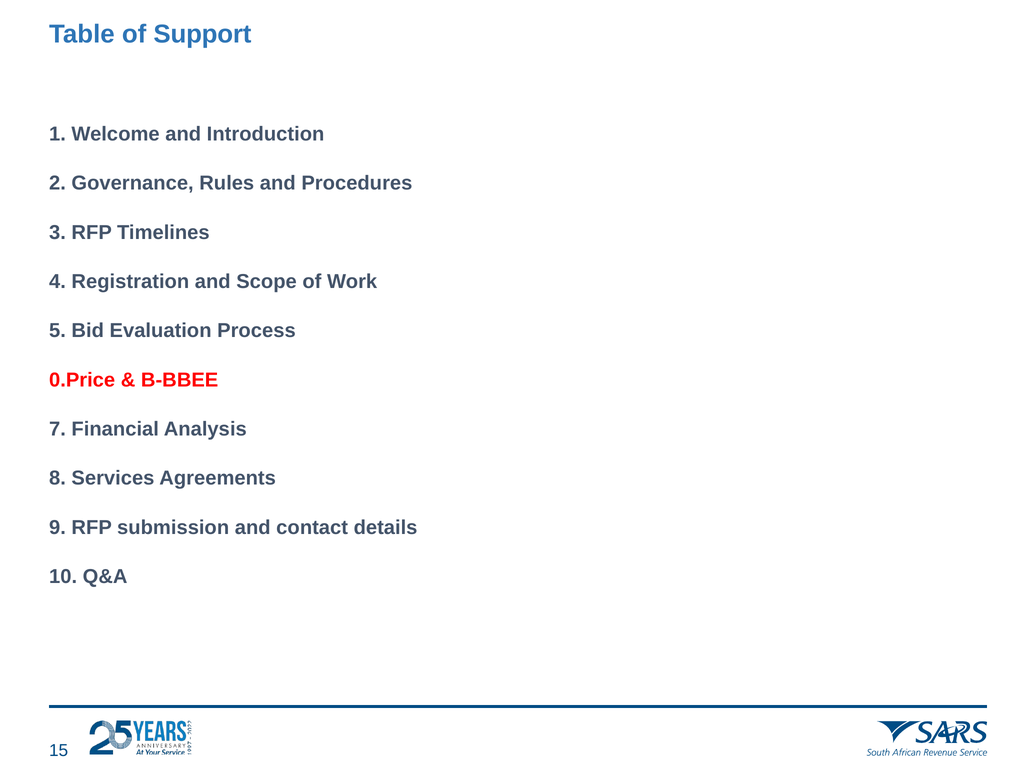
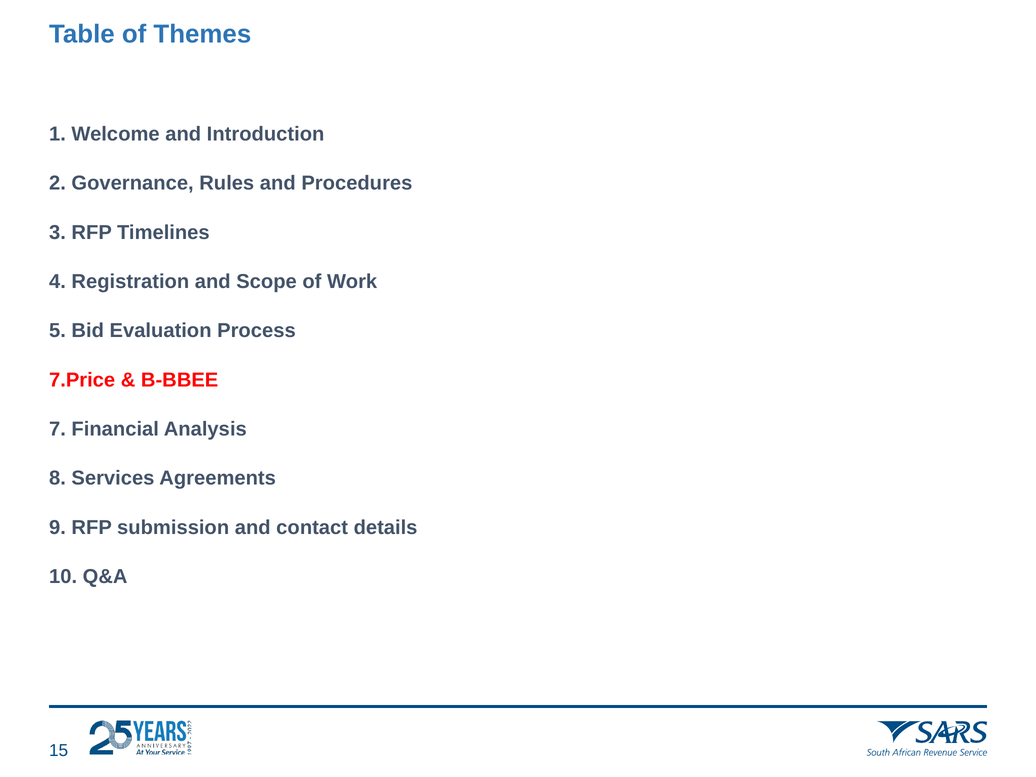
Support: Support -> Themes
0.Price: 0.Price -> 7.Price
